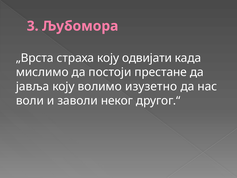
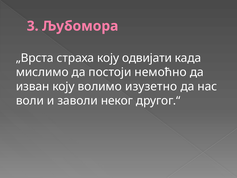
престане: престане -> немоћно
јавља: јавља -> изван
